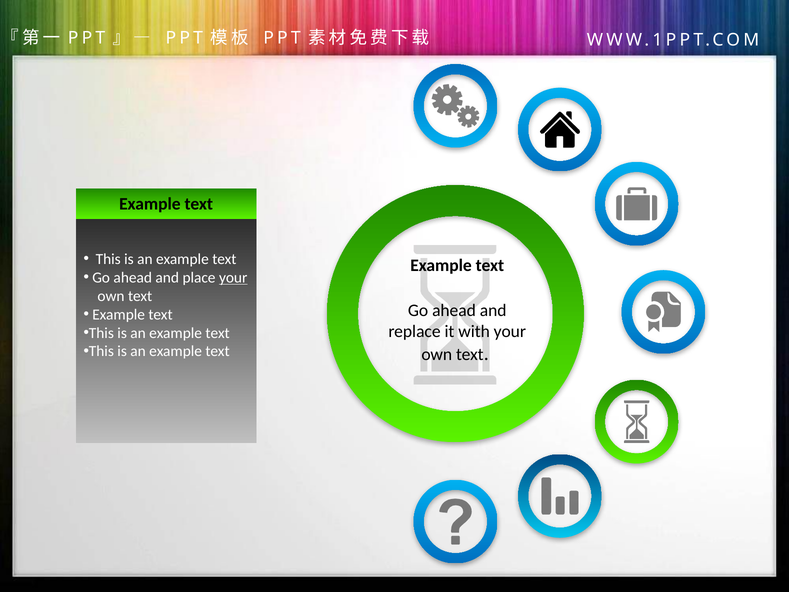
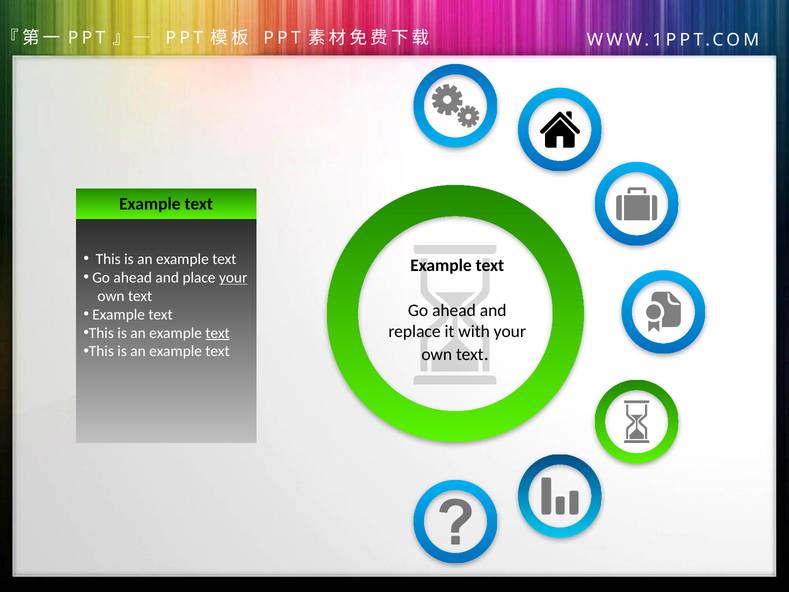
text at (218, 333) underline: none -> present
